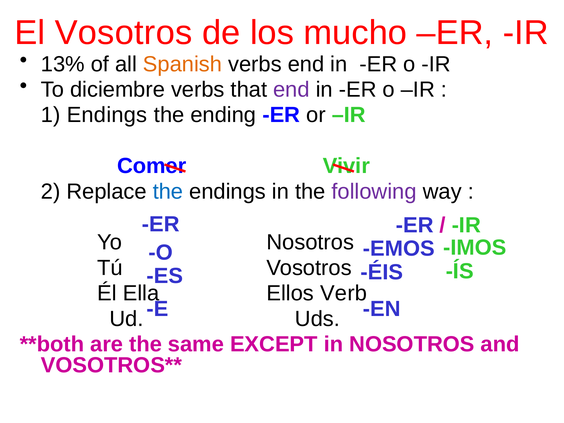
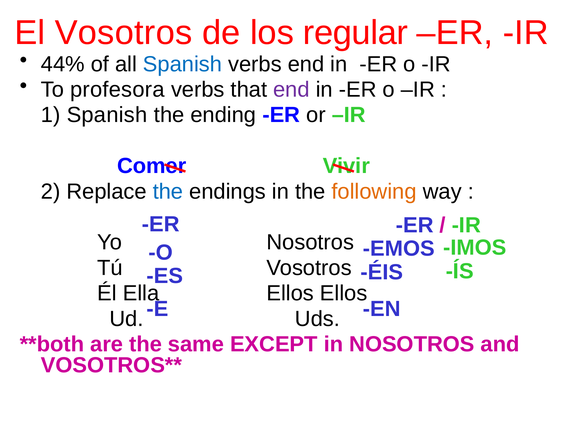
mucho: mucho -> regular
13%: 13% -> 44%
Spanish at (183, 64) colour: orange -> blue
diciembre: diciembre -> profesora
1 Endings: Endings -> Spanish
following colour: purple -> orange
Ellos Verb: Verb -> Ellos
